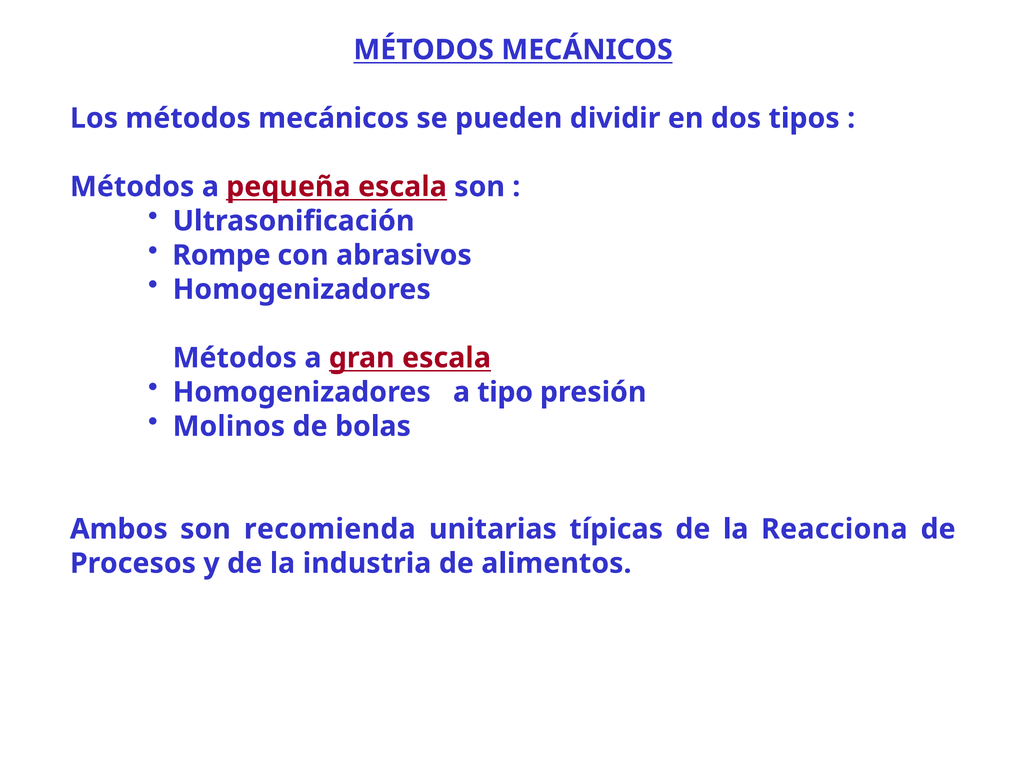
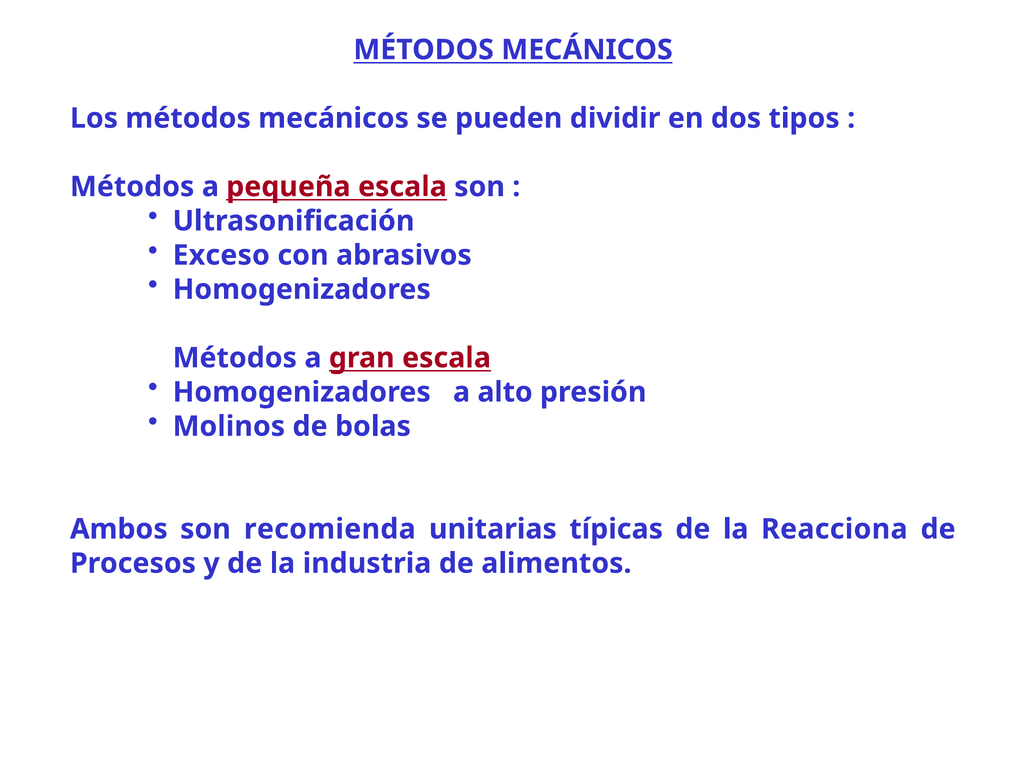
Rompe: Rompe -> Exceso
tipo: tipo -> alto
